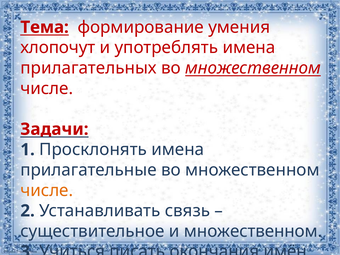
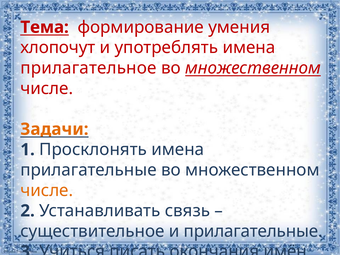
прилагательных at (88, 68): прилагательных -> прилагательное
Задачи colour: red -> orange
и множественном: множественном -> прилагательные
